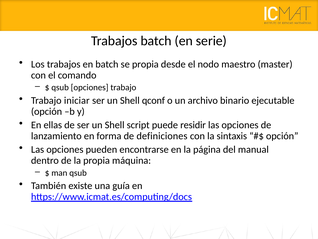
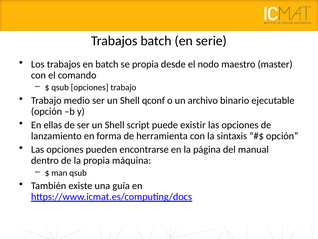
iniciar: iniciar -> medio
residir: residir -> existir
definiciones: definiciones -> herramienta
